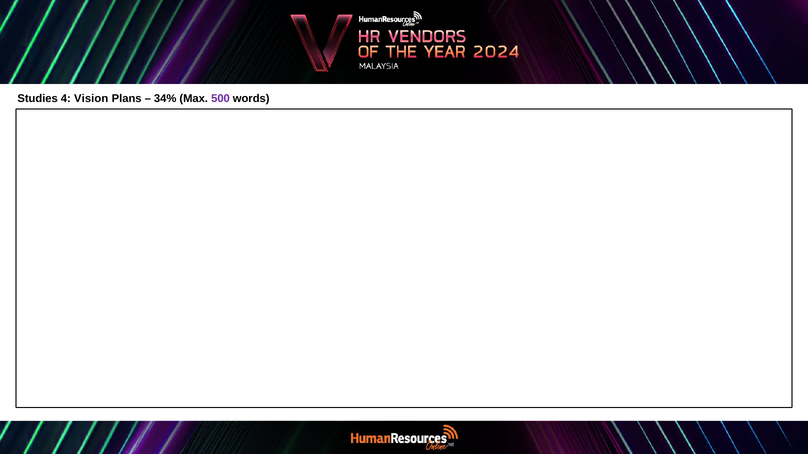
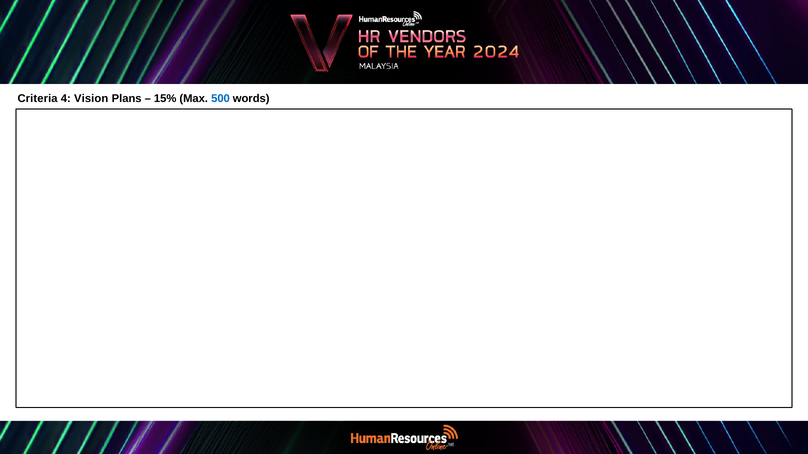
Studies: Studies -> Criteria
34%: 34% -> 15%
500 colour: purple -> blue
